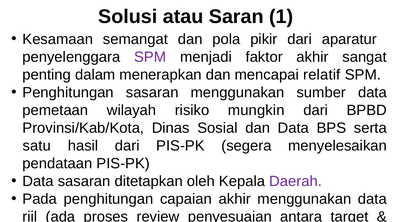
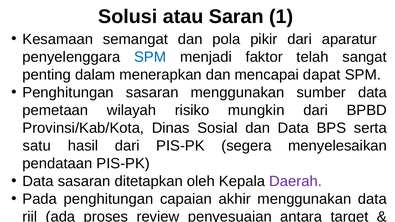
SPM at (150, 57) colour: purple -> blue
faktor akhir: akhir -> telah
relatif: relatif -> dapat
